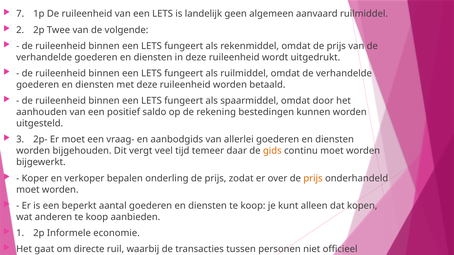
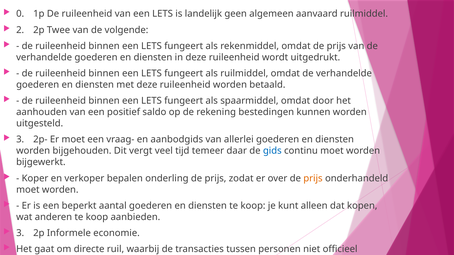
7: 7 -> 0
gids colour: orange -> blue
1 at (20, 233): 1 -> 3
